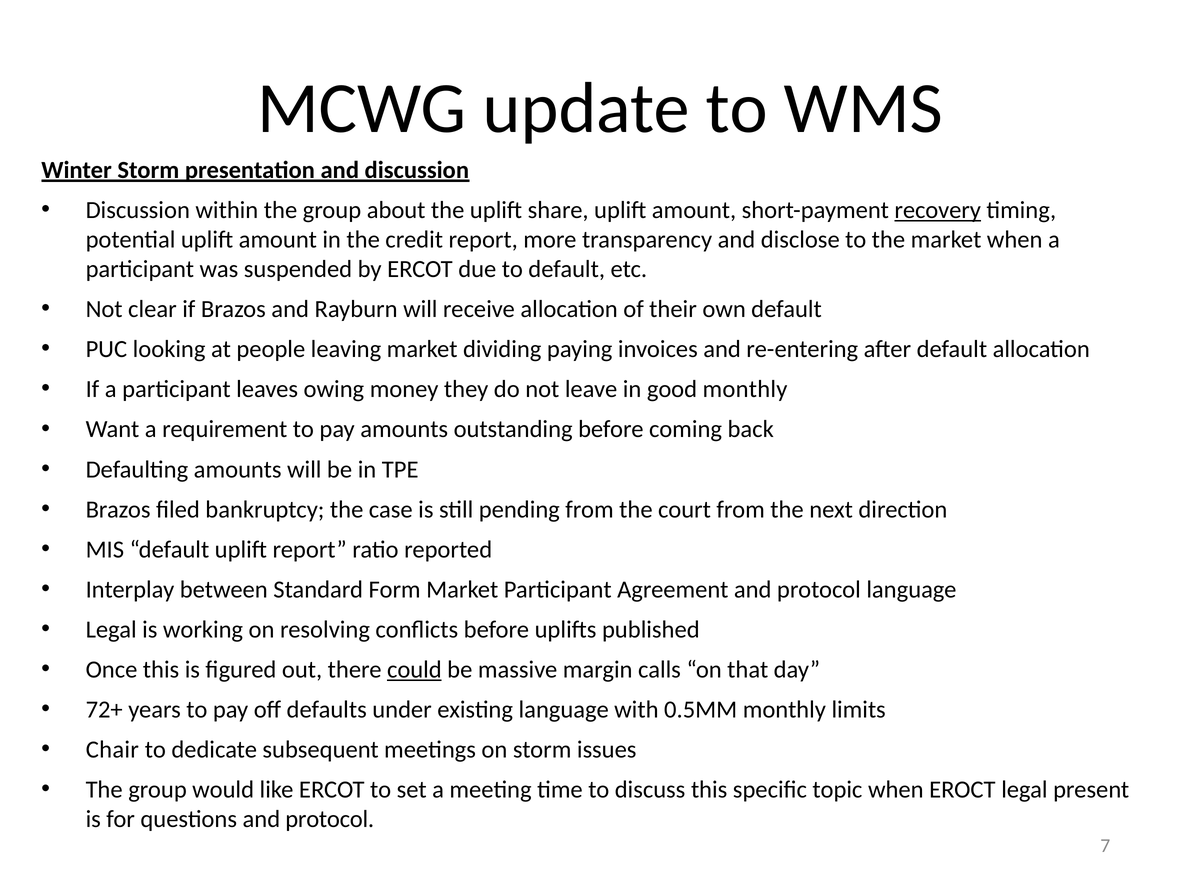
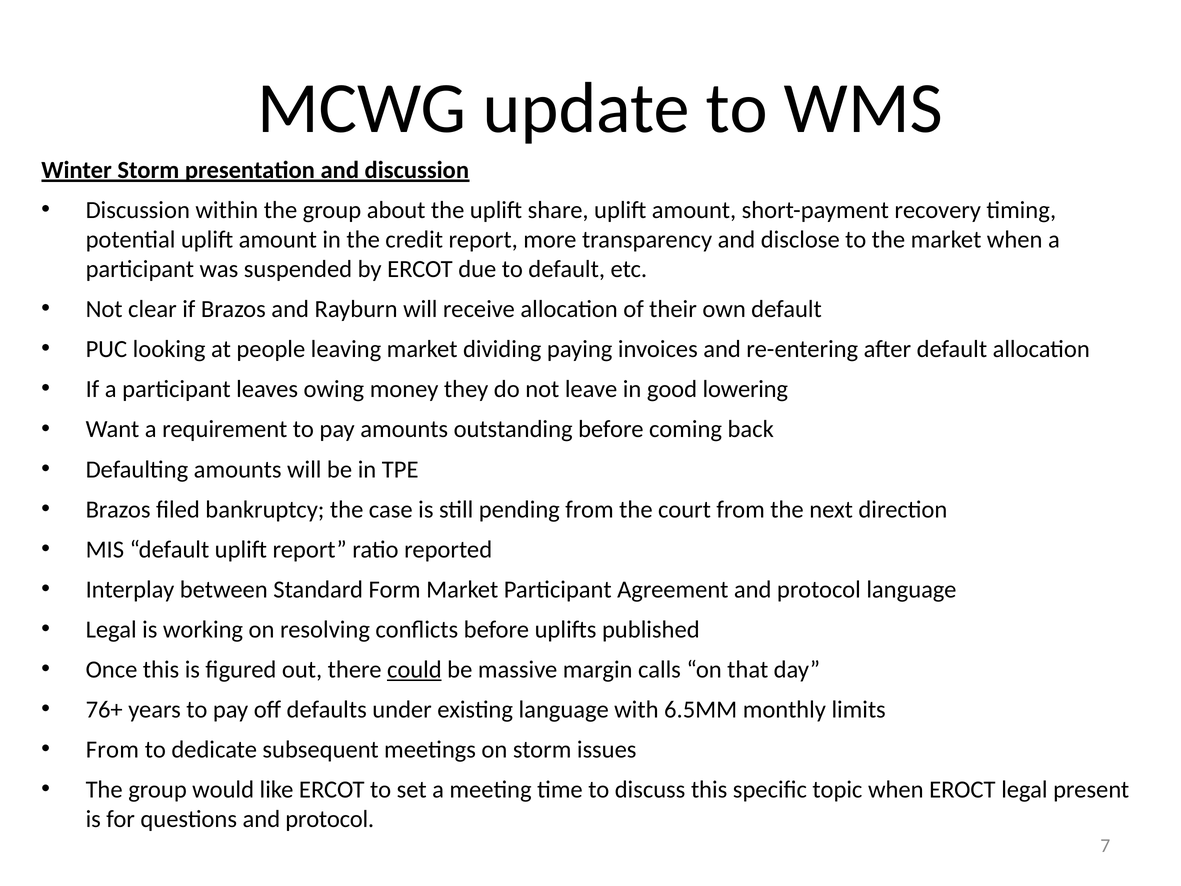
recovery underline: present -> none
good monthly: monthly -> lowering
72+: 72+ -> 76+
0.5MM: 0.5MM -> 6.5MM
Chair at (112, 749): Chair -> From
